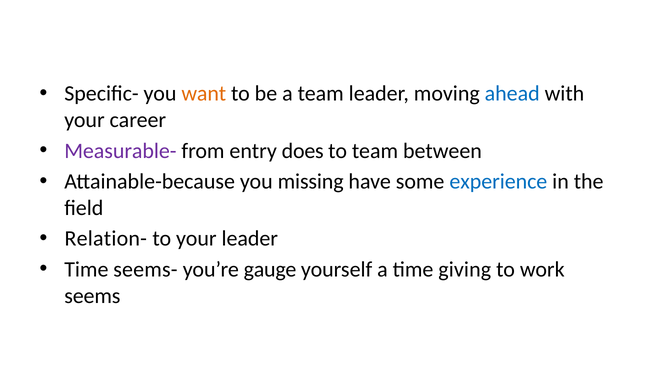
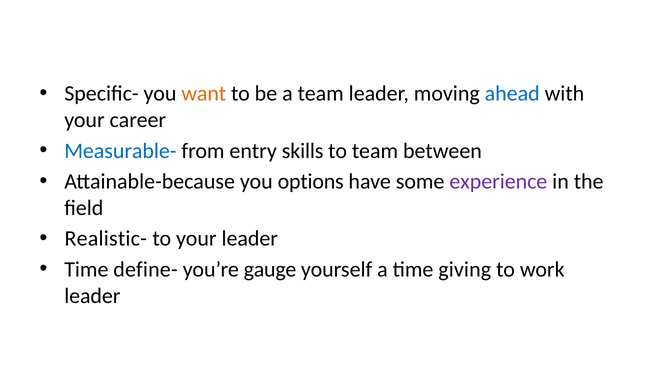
Measurable- colour: purple -> blue
does: does -> skills
missing: missing -> options
experience colour: blue -> purple
Relation-: Relation- -> Realistic-
seems-: seems- -> define-
seems at (92, 296): seems -> leader
